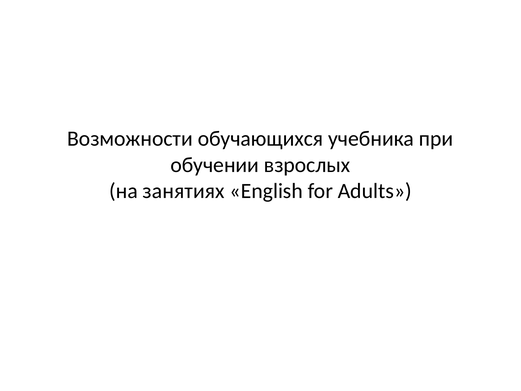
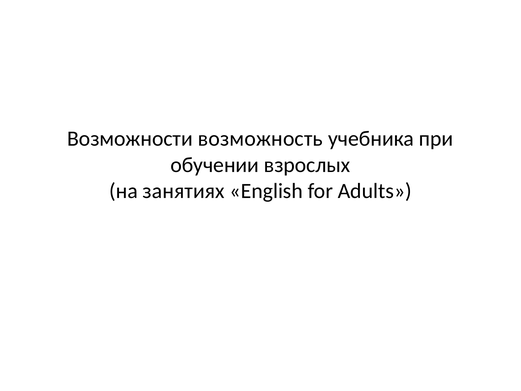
обучающихся: обучающихся -> возможность
